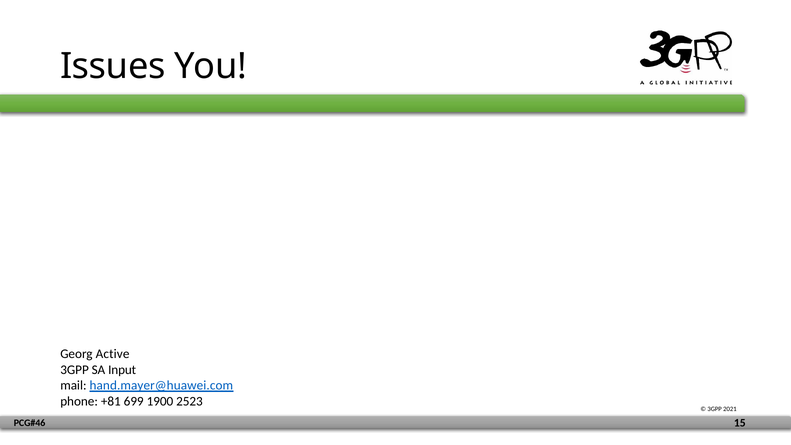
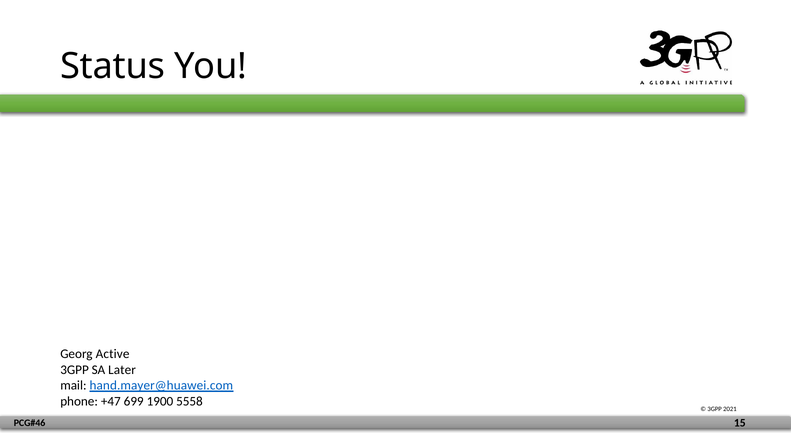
Issues: Issues -> Status
Input: Input -> Later
+81: +81 -> +47
2523: 2523 -> 5558
